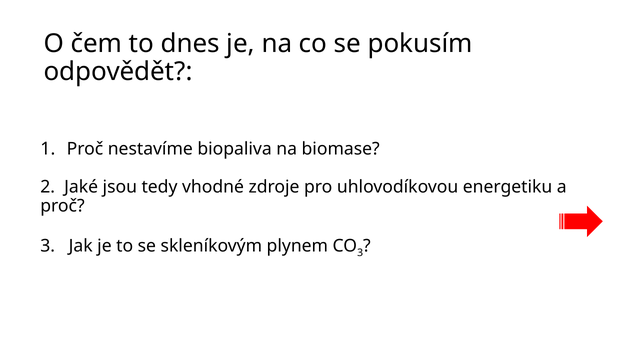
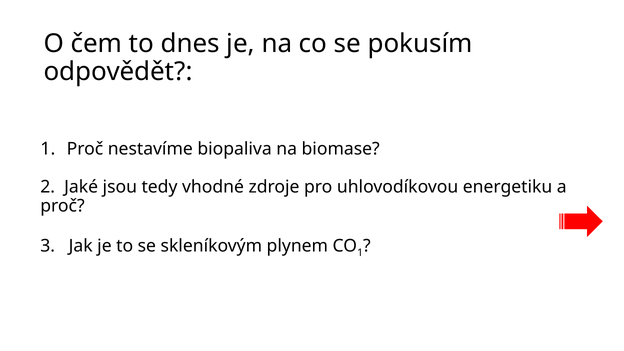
CO 3: 3 -> 1
